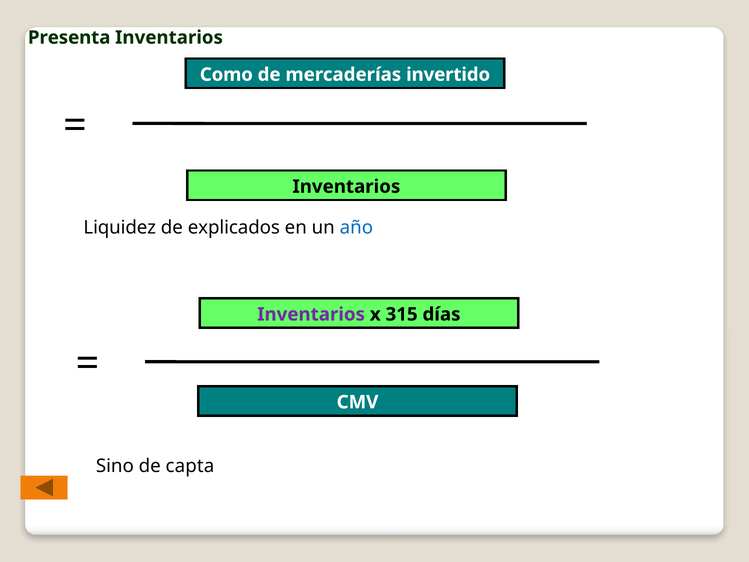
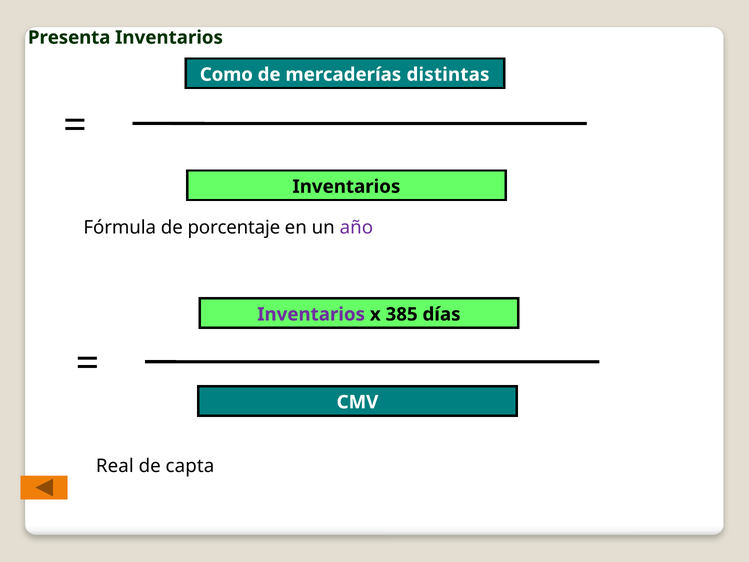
invertido: invertido -> distintas
Liquidez: Liquidez -> Fórmula
explicados: explicados -> porcentaje
año colour: blue -> purple
315: 315 -> 385
Sino: Sino -> Real
